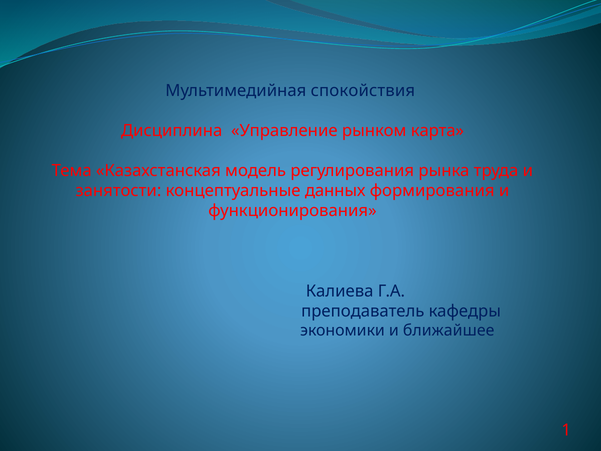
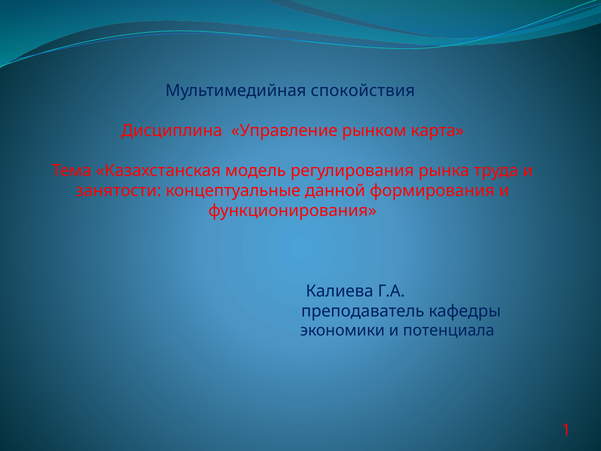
данных: данных -> данной
ближайшее: ближайшее -> потенциала
